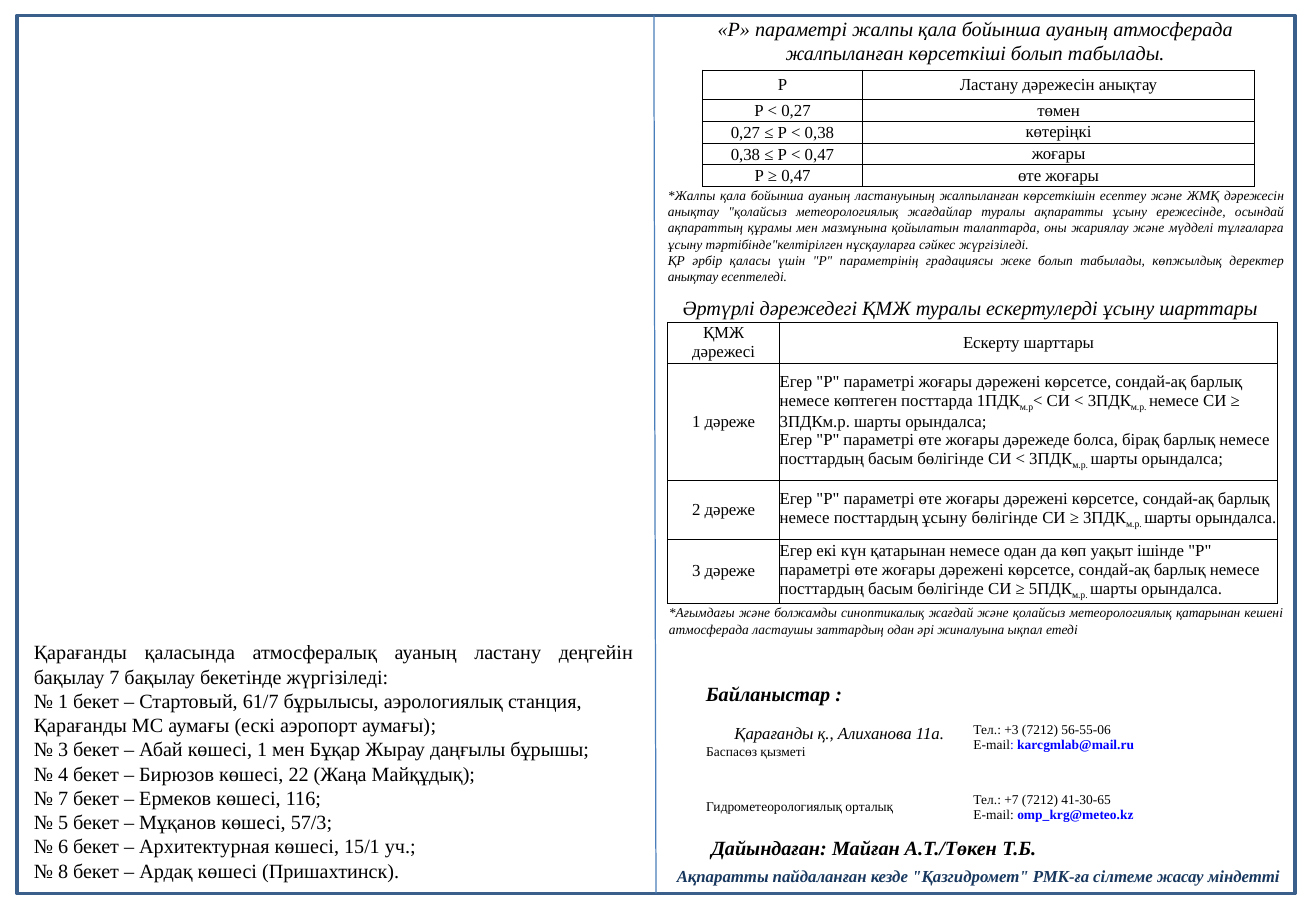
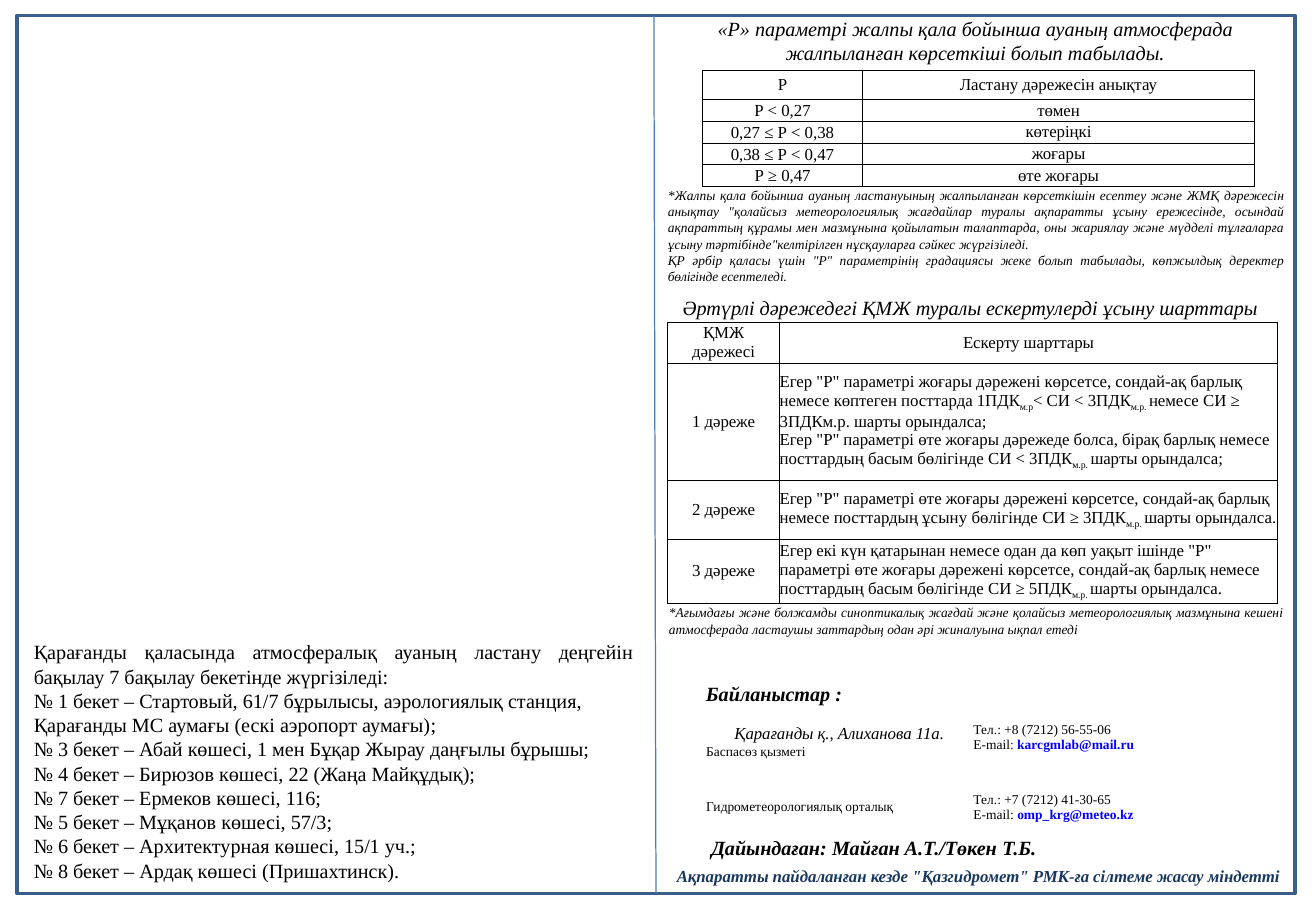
анықтау at (693, 277): анықтау -> бөлігінде
метеорологиялық қатарынан: қатарынан -> мазмұнына
+3: +3 -> +8
